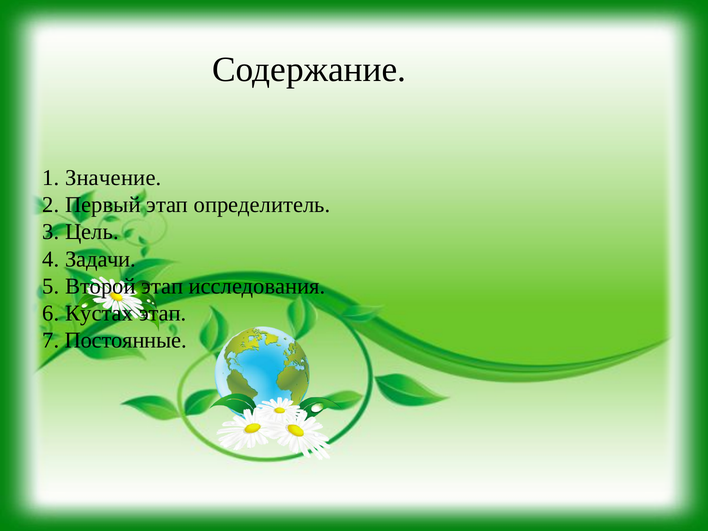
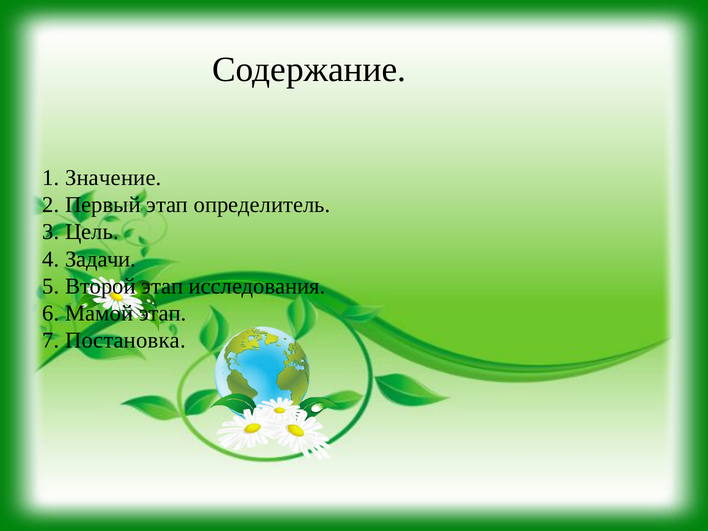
Кустах: Кустах -> Мамой
Постоянные: Постоянные -> Постановка
